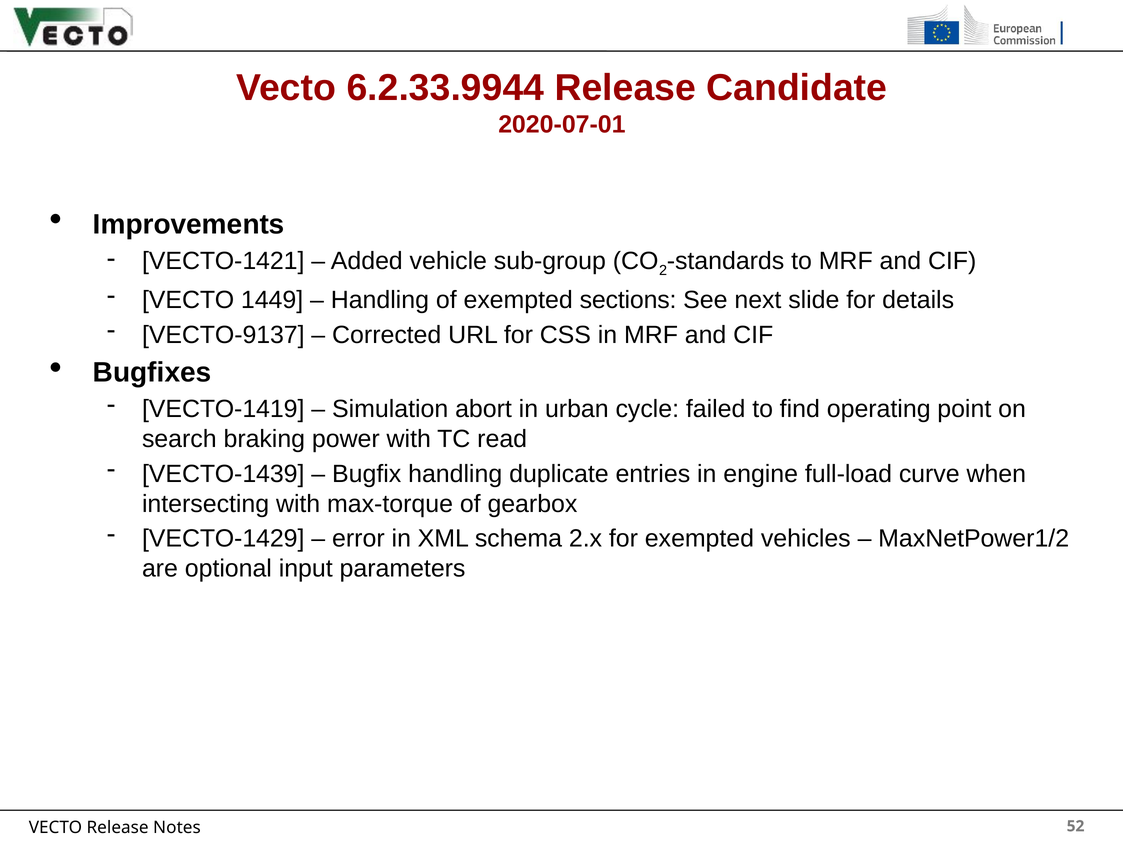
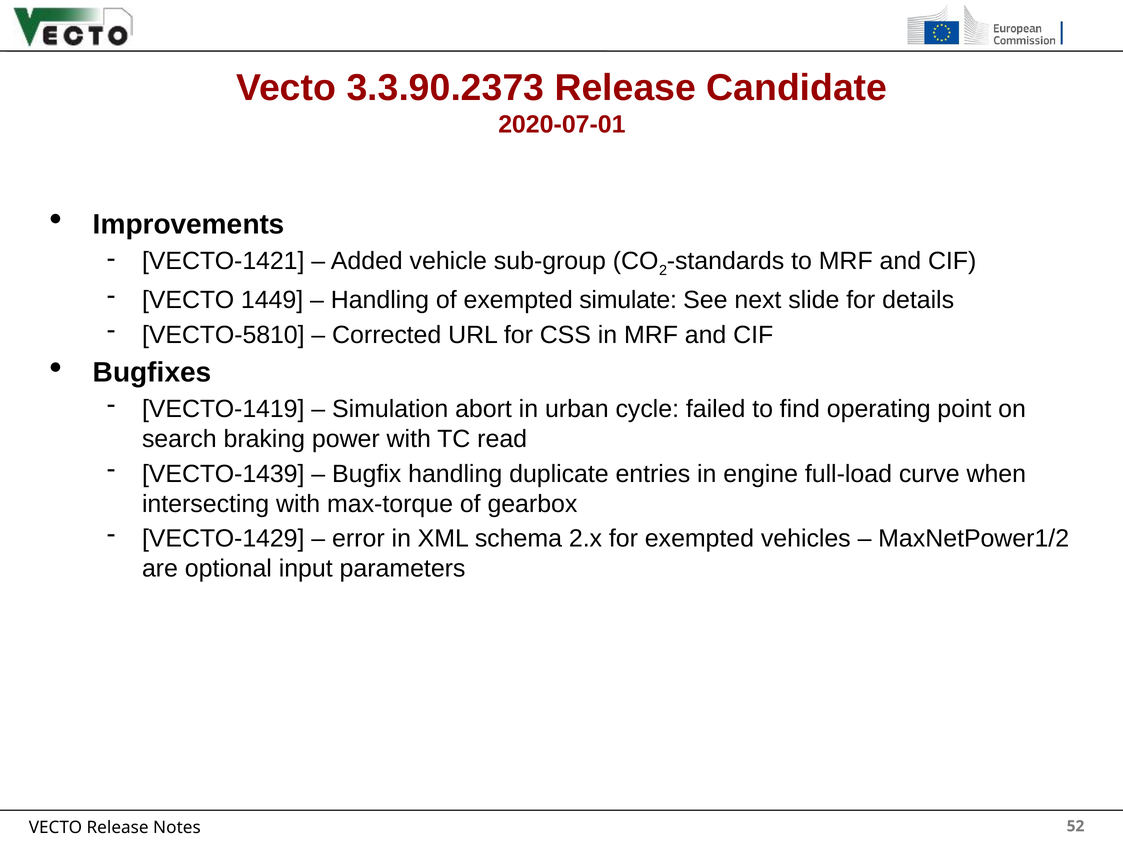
6.2.33.9944: 6.2.33.9944 -> 3.3.90.2373
sections: sections -> simulate
VECTO-9137: VECTO-9137 -> VECTO-5810
